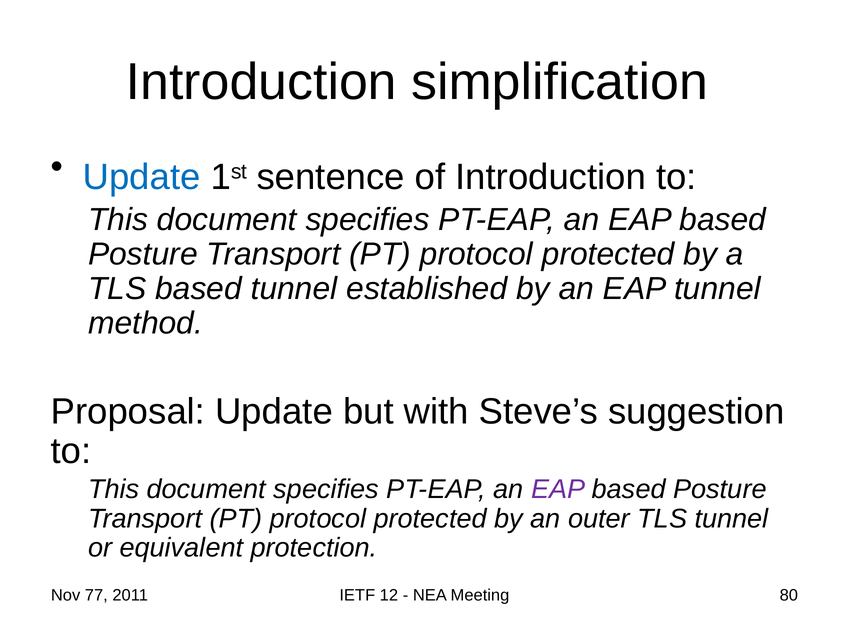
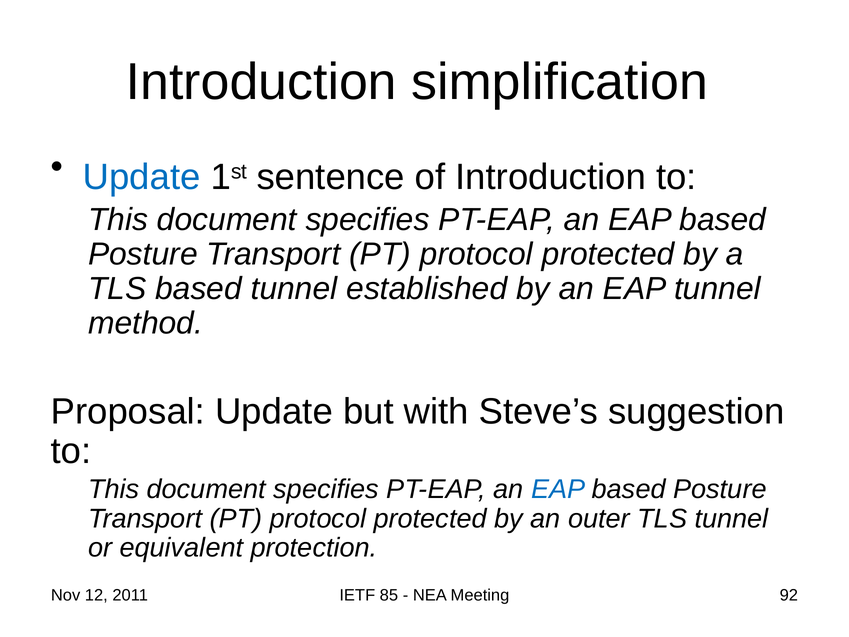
EAP at (558, 489) colour: purple -> blue
77: 77 -> 12
12: 12 -> 85
80: 80 -> 92
